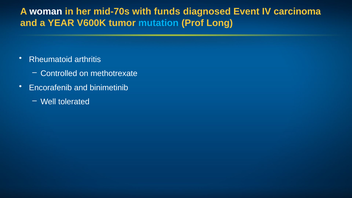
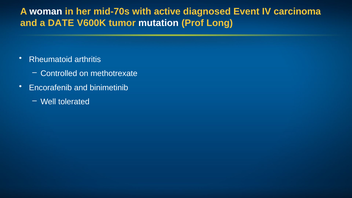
funds: funds -> active
YEAR: YEAR -> DATE
mutation colour: light blue -> white
